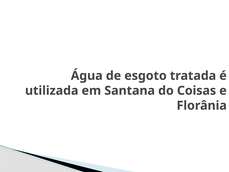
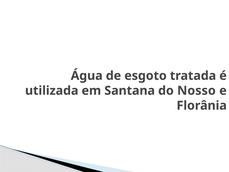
Coisas: Coisas -> Nosso
